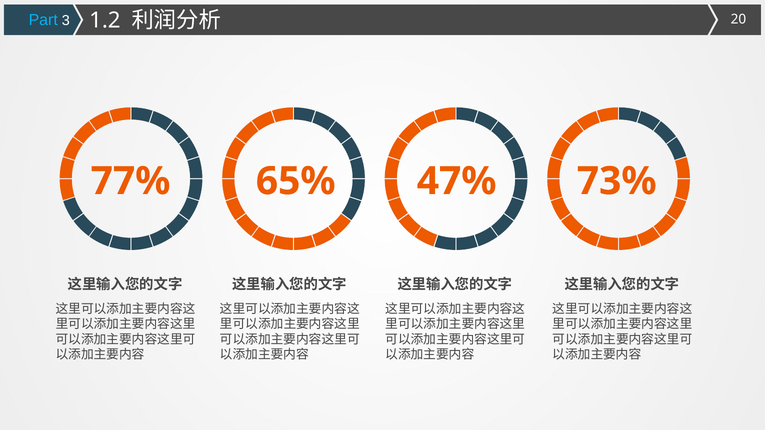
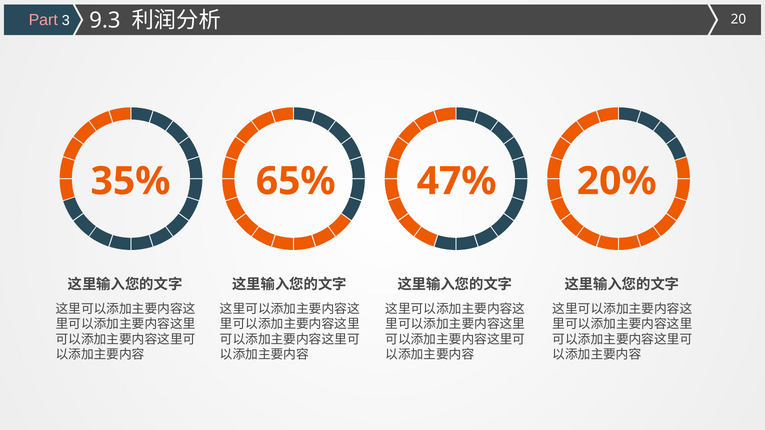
Part colour: light blue -> pink
1.2: 1.2 -> 9.3
77%: 77% -> 35%
73%: 73% -> 20%
